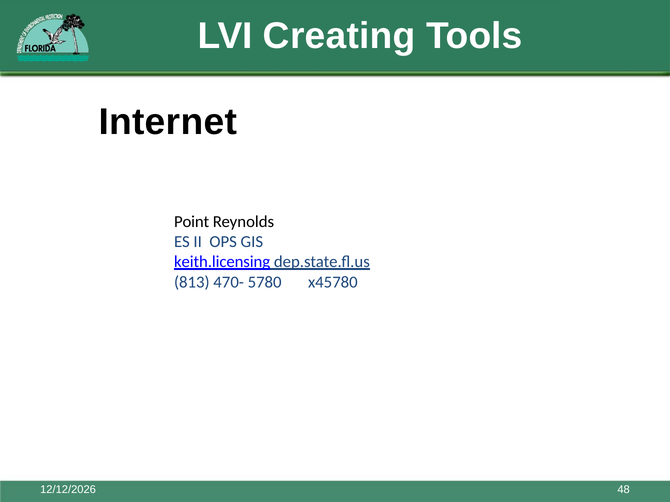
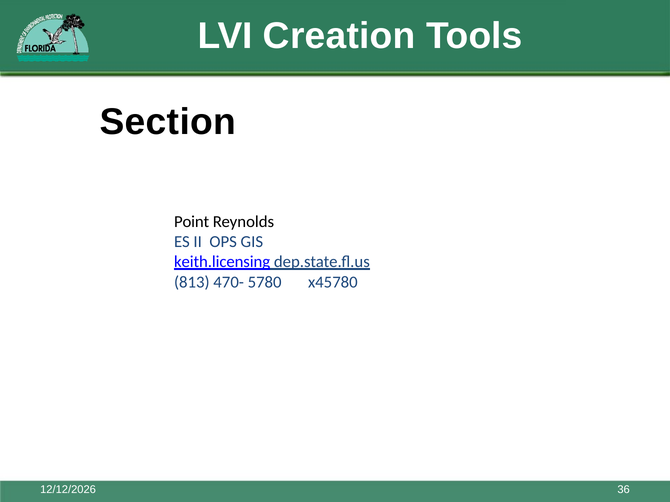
Creating: Creating -> Creation
Internet: Internet -> Section
48: 48 -> 36
